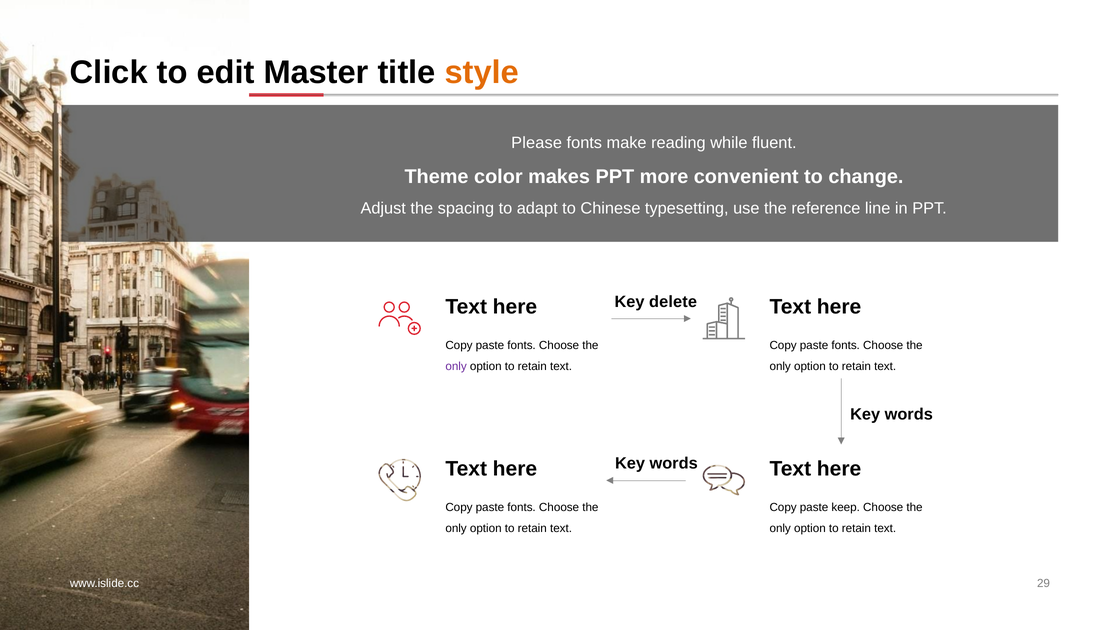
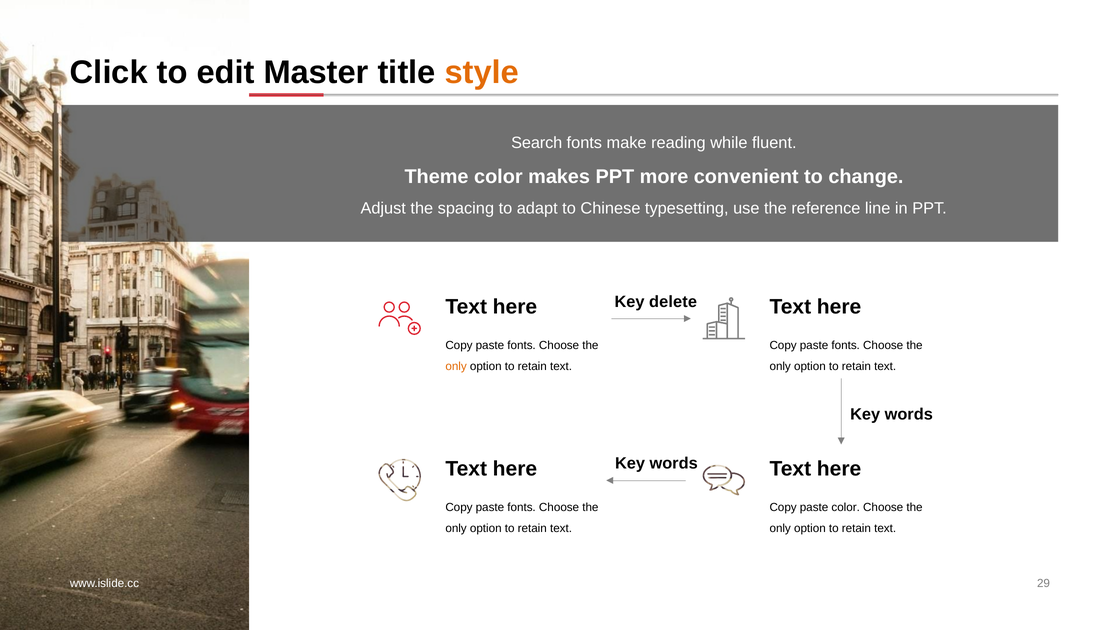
Please: Please -> Search
only at (456, 366) colour: purple -> orange
paste keep: keep -> color
